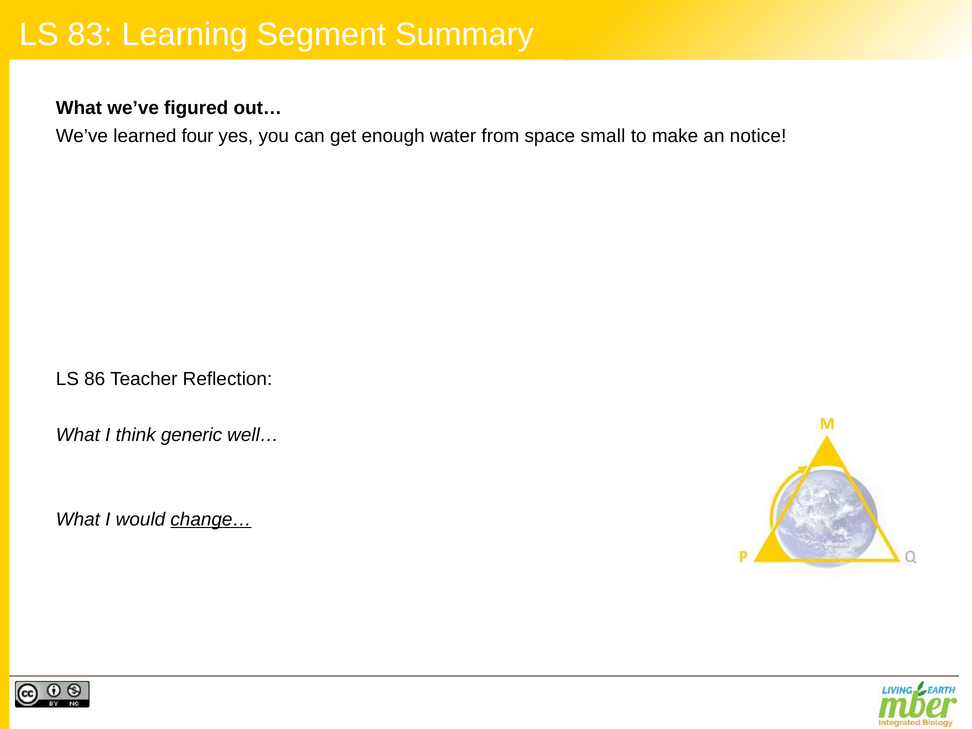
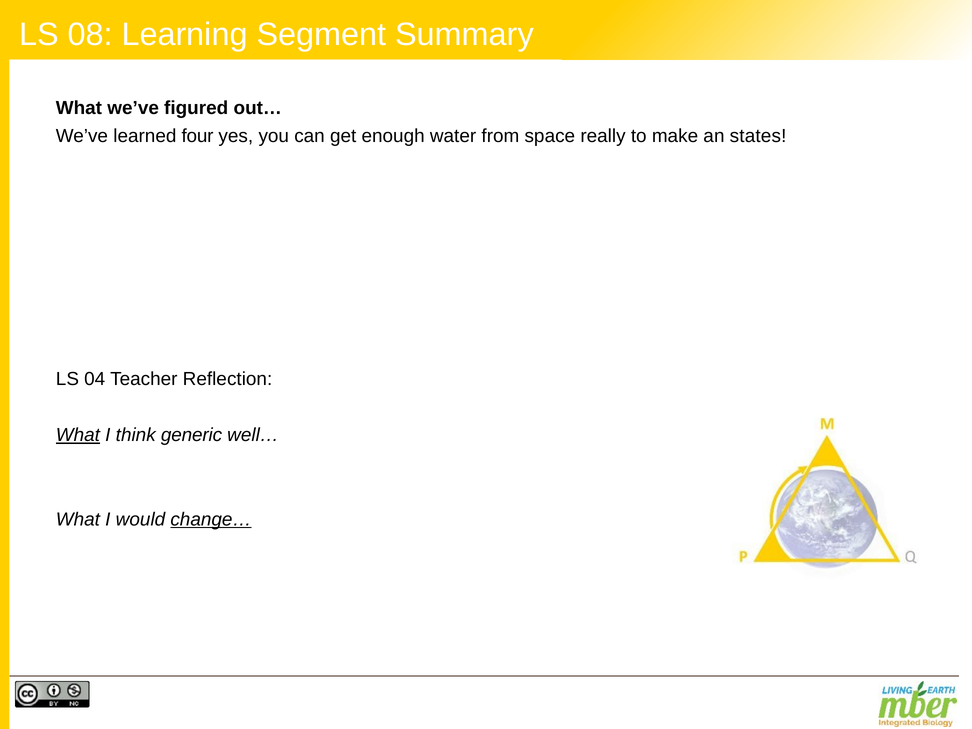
83: 83 -> 08
small: small -> really
notice: notice -> states
86: 86 -> 04
What at (78, 435) underline: none -> present
